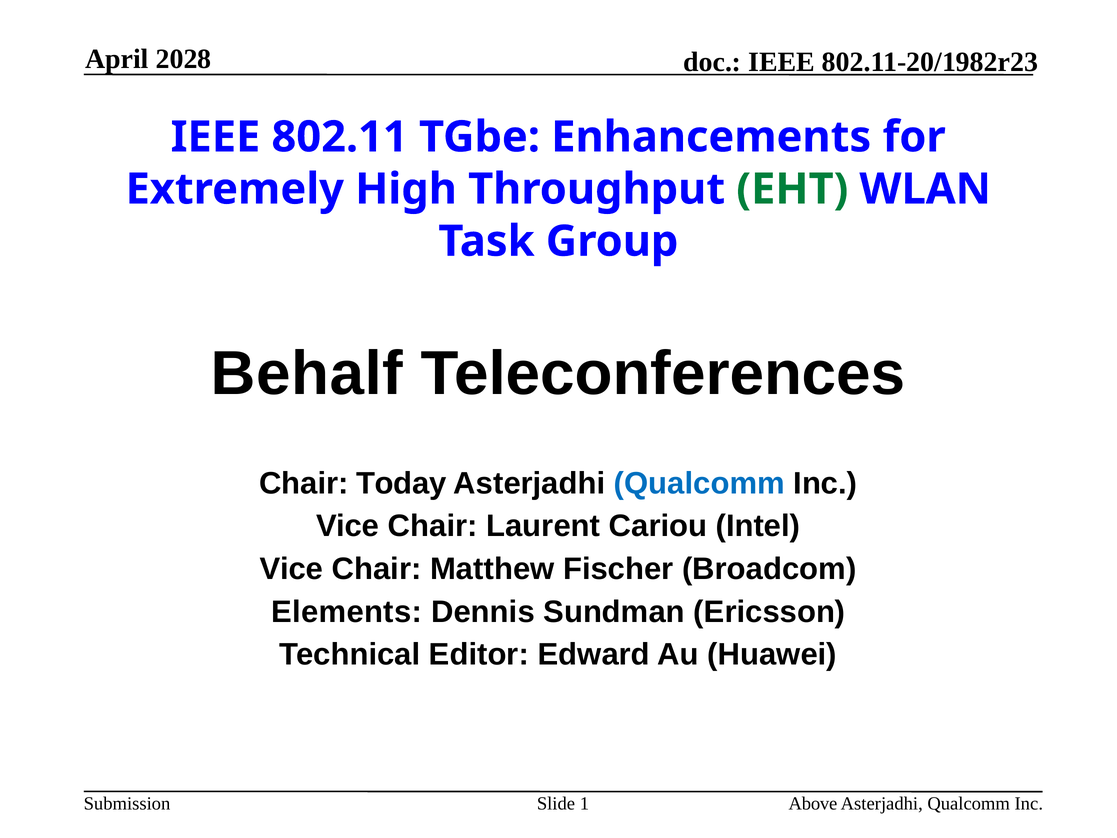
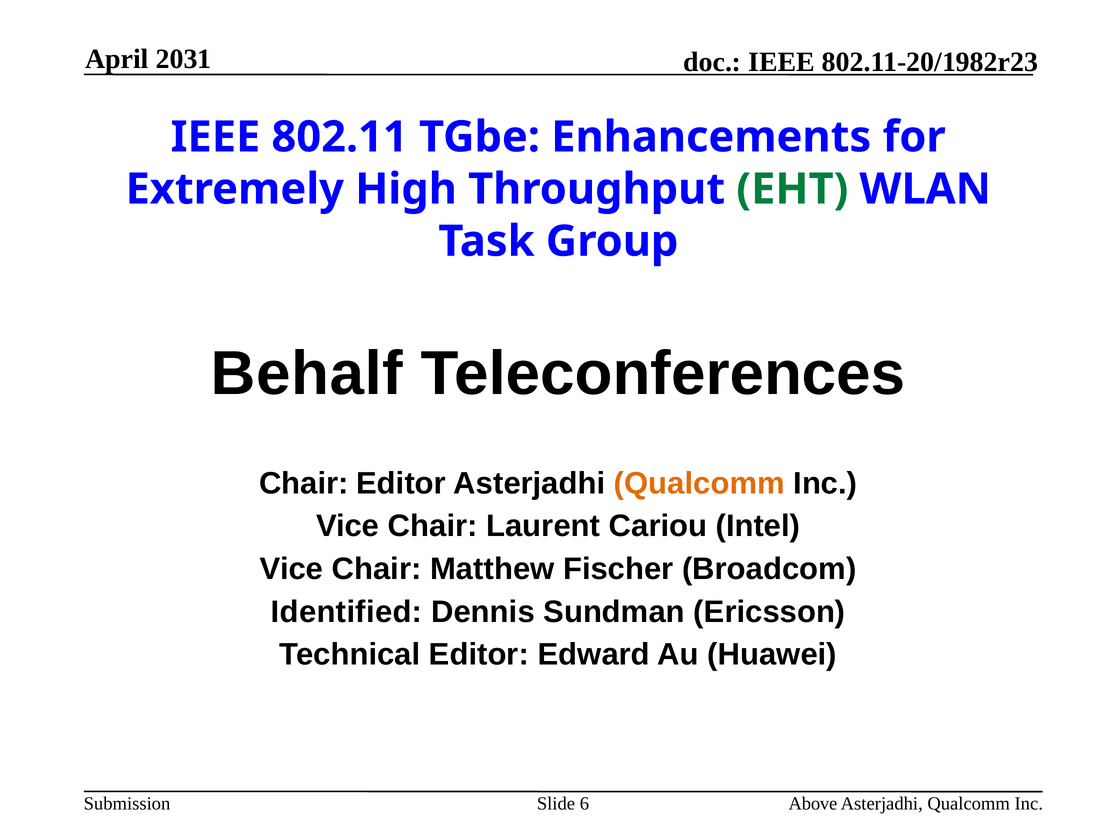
2028: 2028 -> 2031
Chair Today: Today -> Editor
Qualcomm at (699, 483) colour: blue -> orange
Elements: Elements -> Identified
1: 1 -> 6
